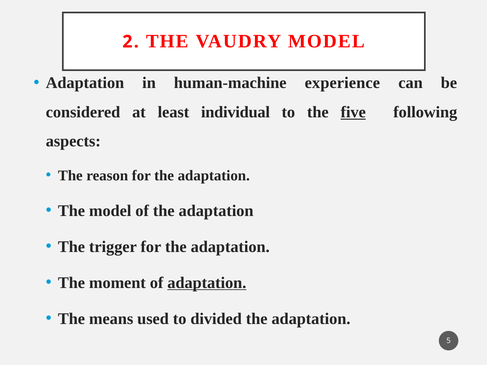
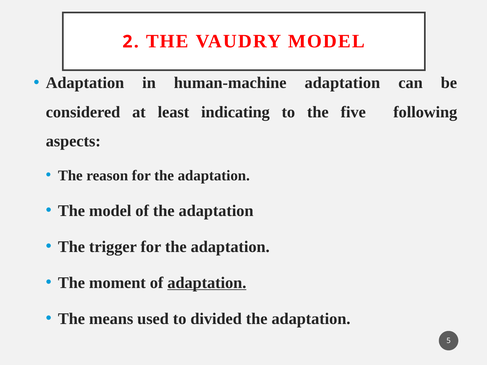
human-machine experience: experience -> adaptation
individual: individual -> indicating
five underline: present -> none
